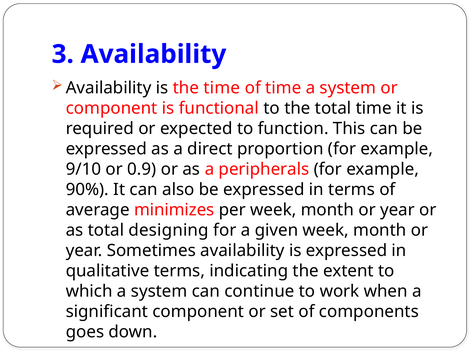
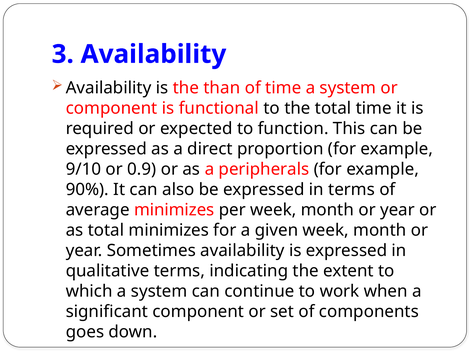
the time: time -> than
total designing: designing -> minimizes
